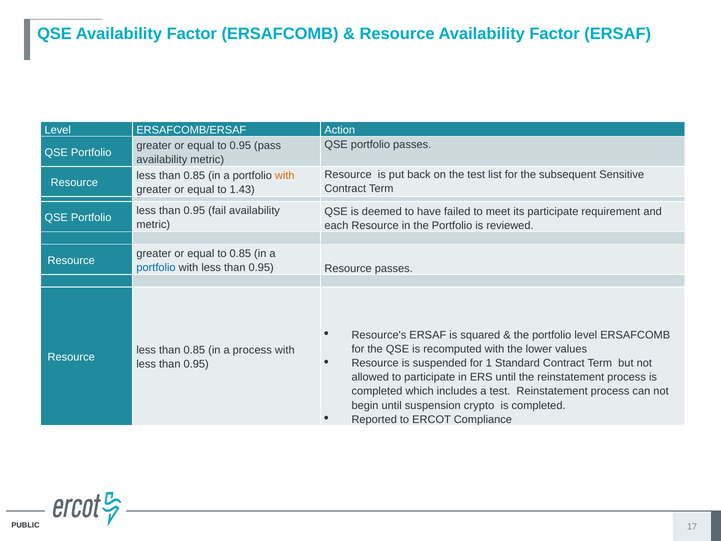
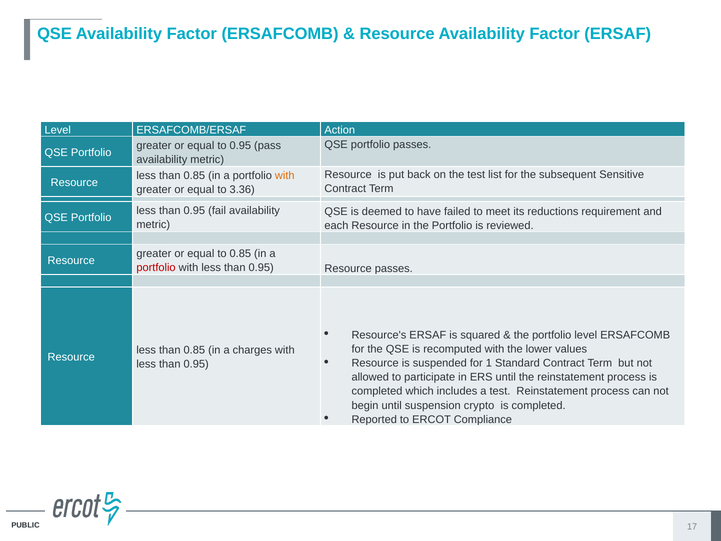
1.43: 1.43 -> 3.36
its participate: participate -> reductions
portfolio at (156, 267) colour: blue -> red
a process: process -> charges
